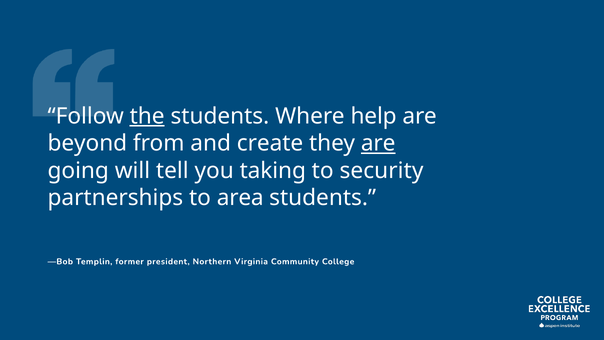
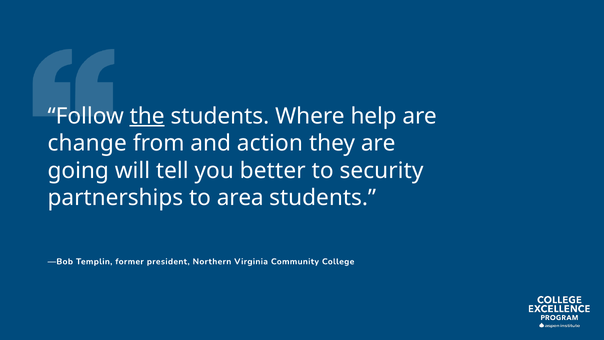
beyond: beyond -> change
create: create -> action
are at (378, 143) underline: present -> none
taking: taking -> better
